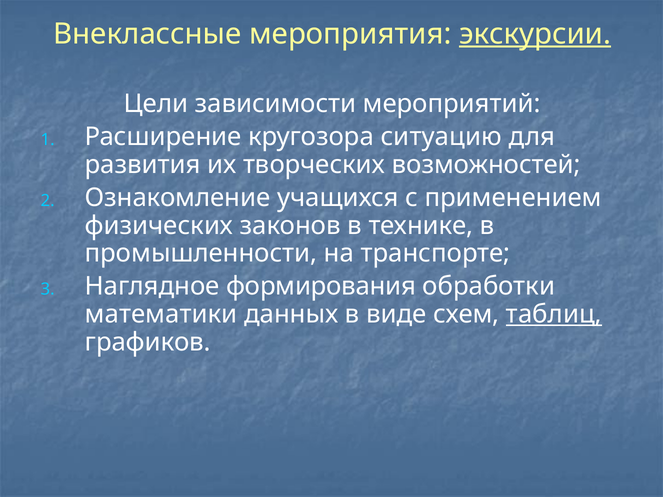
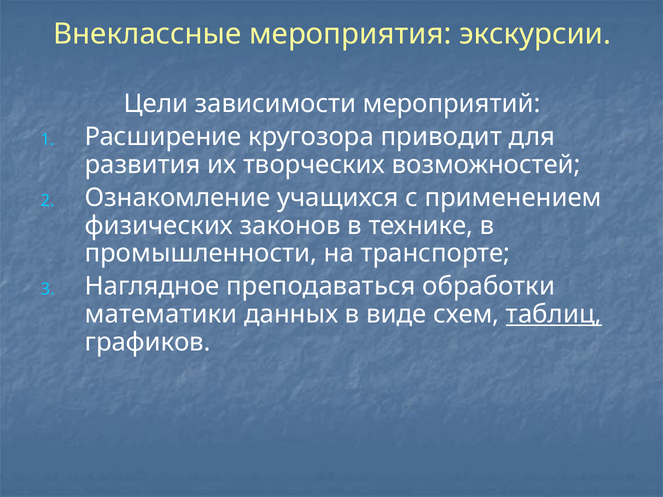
экскурсии underline: present -> none
ситуацию: ситуацию -> приводит
формирования: формирования -> преподаваться
